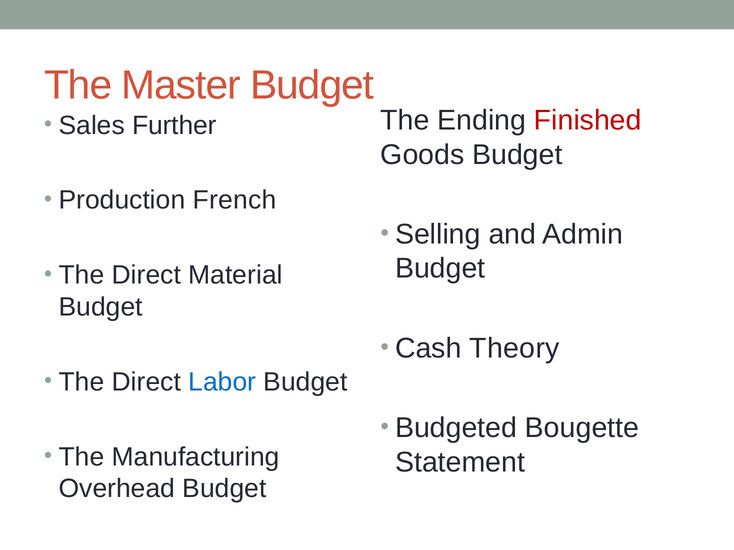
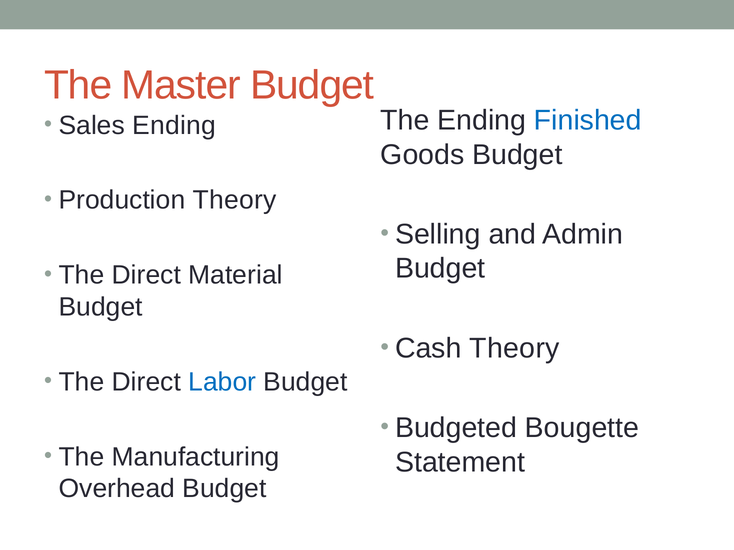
Finished colour: red -> blue
Sales Further: Further -> Ending
Production French: French -> Theory
